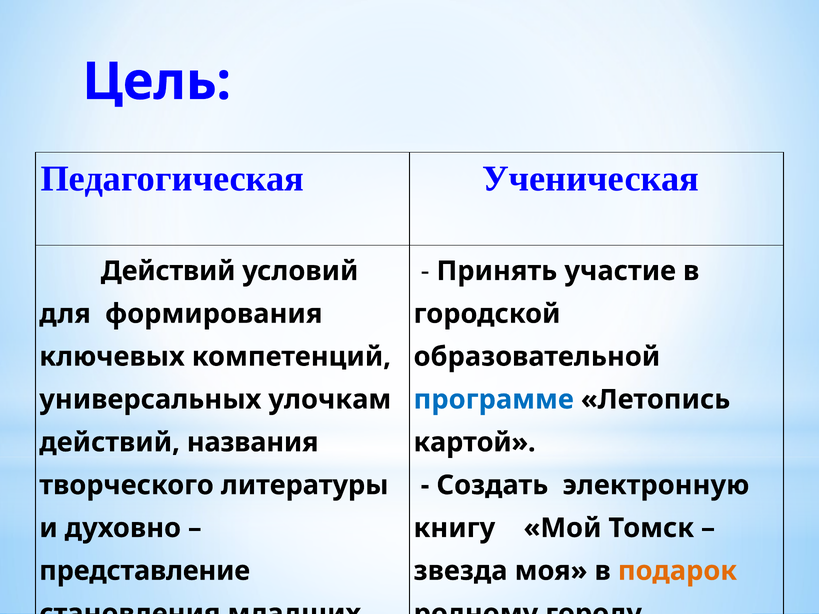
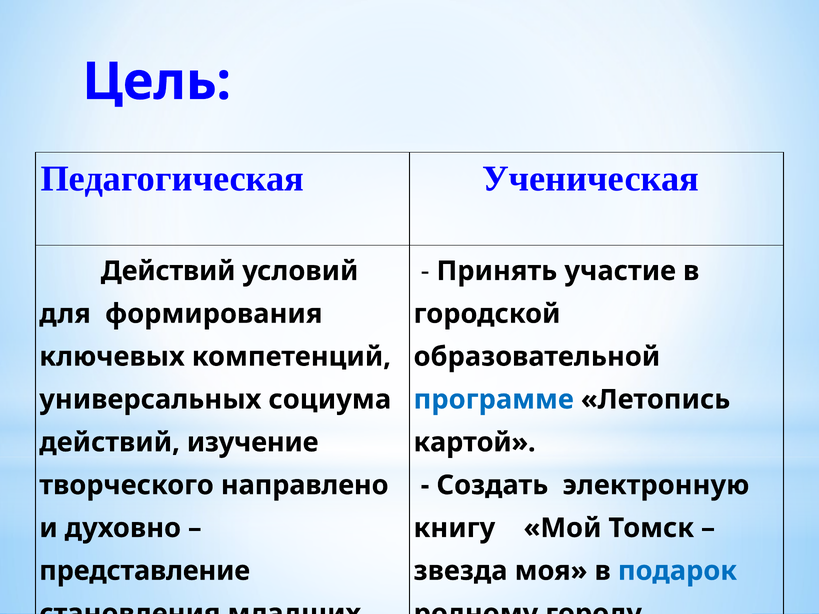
улочкам: улочкам -> социума
названия: названия -> изучение
литературы: литературы -> направлено
подарок colour: orange -> blue
